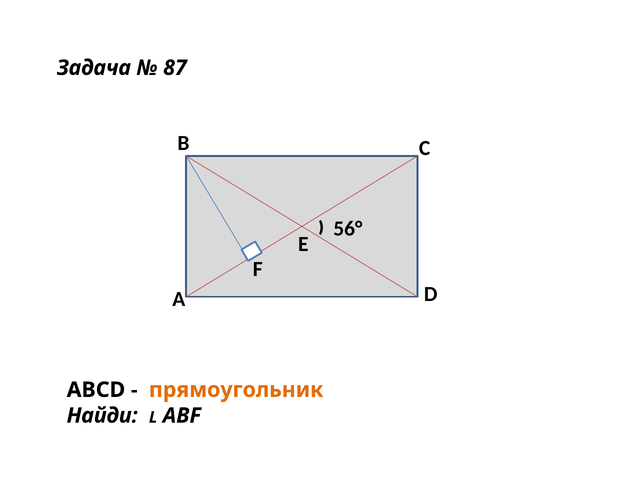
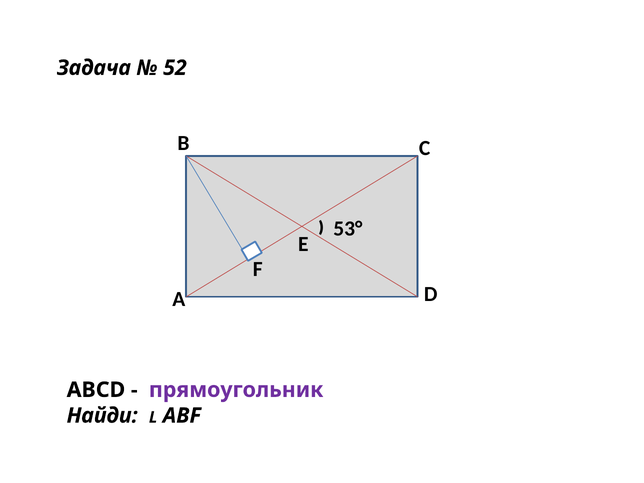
87: 87 -> 52
56°: 56° -> 53°
прямоугольник colour: orange -> purple
